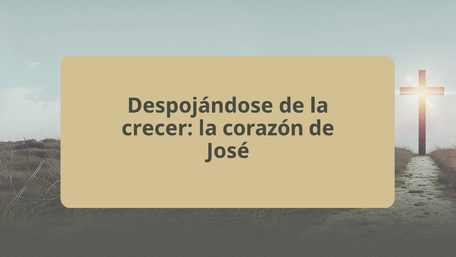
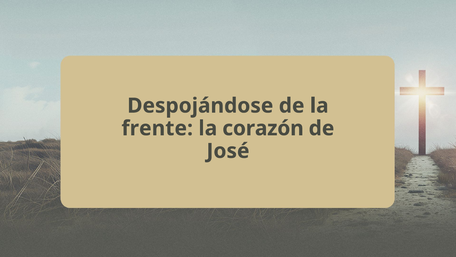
crecer: crecer -> frente
